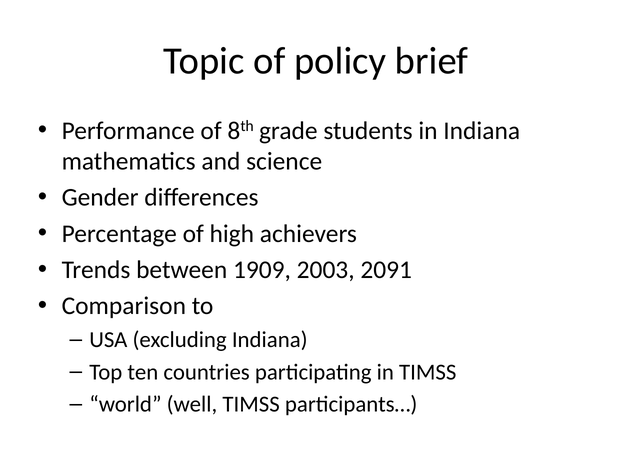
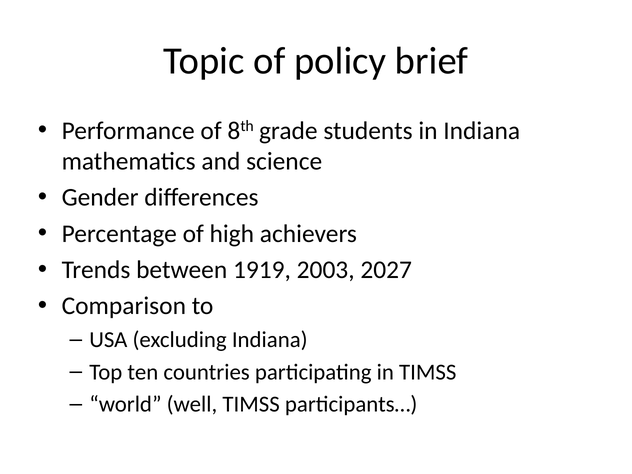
1909: 1909 -> 1919
2091: 2091 -> 2027
